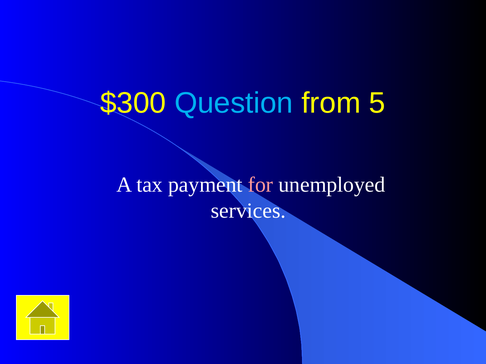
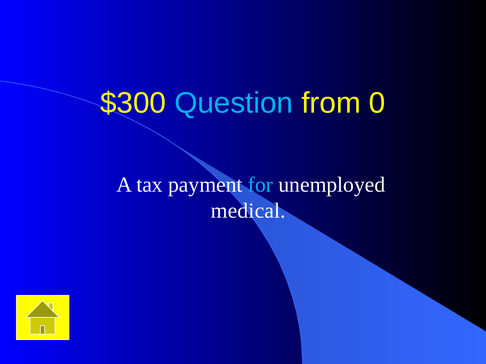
5: 5 -> 0
for colour: pink -> light blue
services: services -> medical
